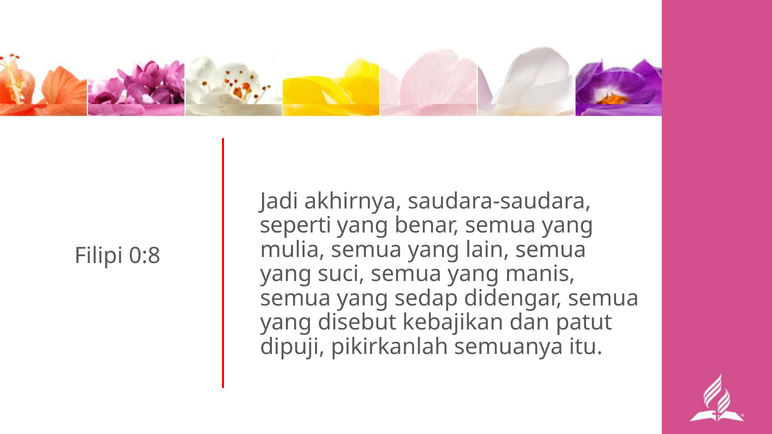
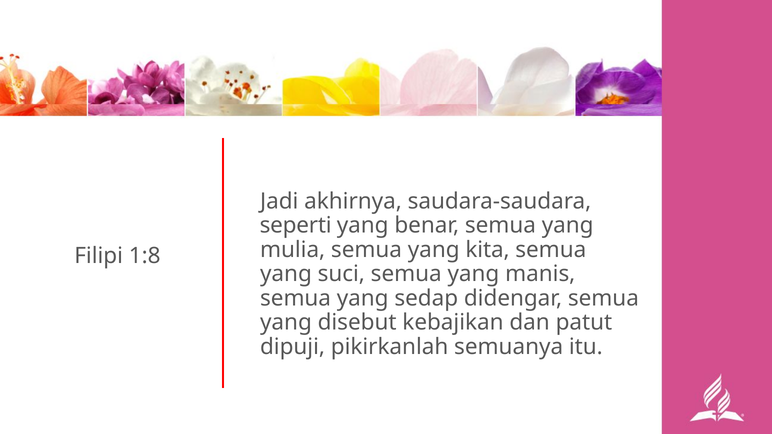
lain: lain -> kita
0:8: 0:8 -> 1:8
